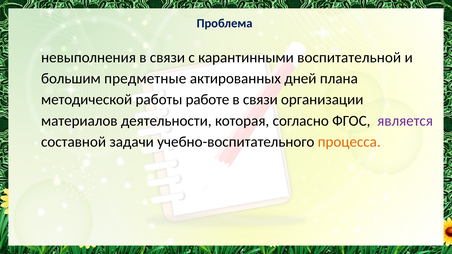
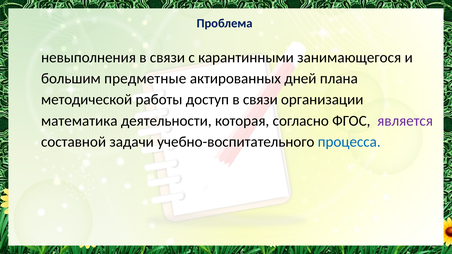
воспитательной: воспитательной -> занимающегося
работе: работе -> доступ
материалов: материалов -> математика
процесса colour: orange -> blue
